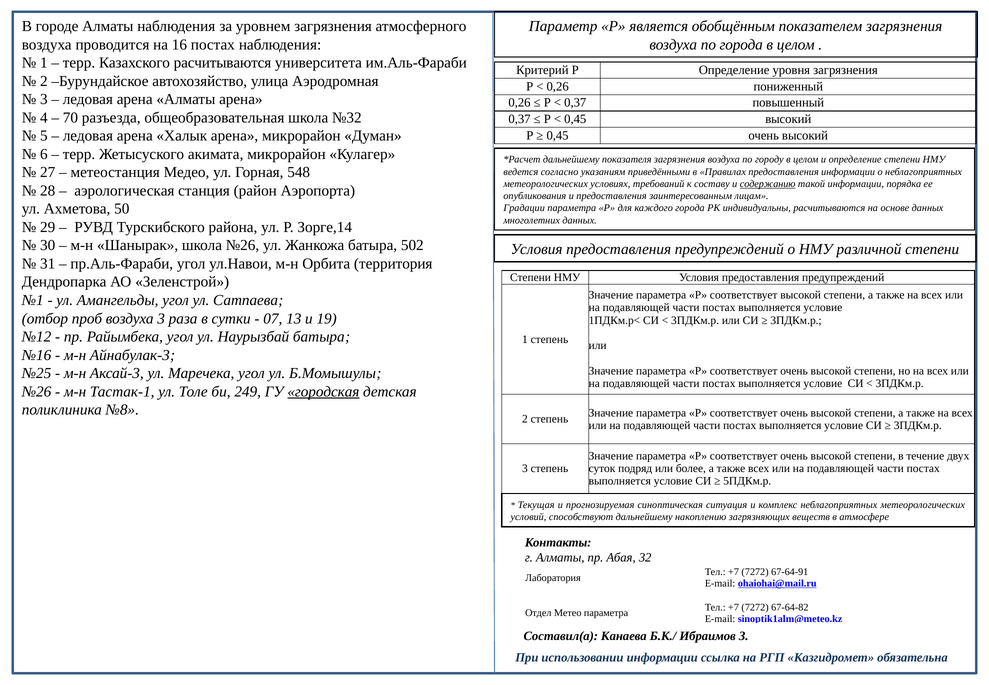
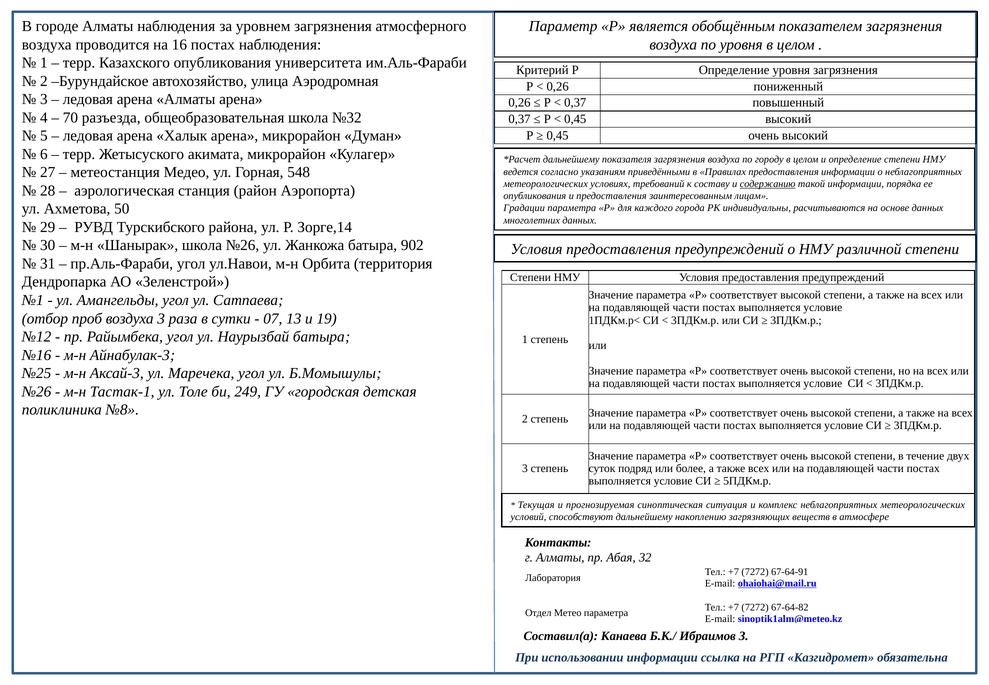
по города: города -> уровня
Казахского расчитываются: расчитываются -> опубликования
502: 502 -> 902
городская underline: present -> none
